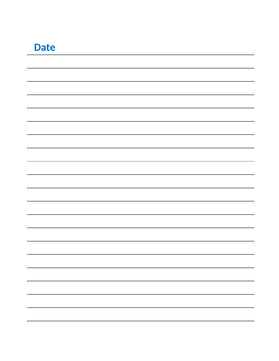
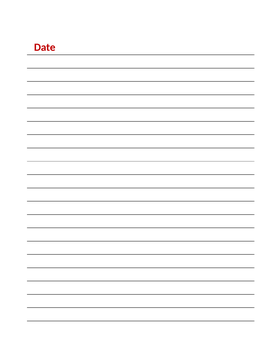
Date colour: blue -> red
